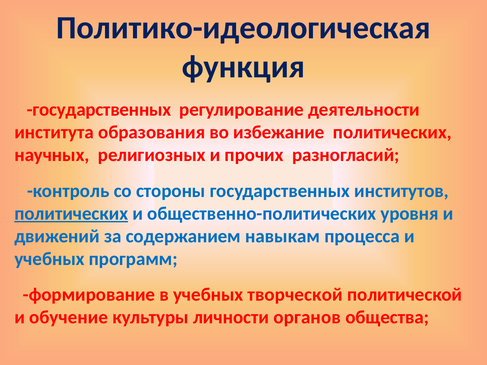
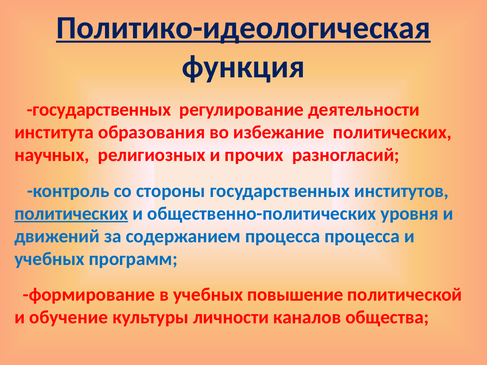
Политико-идеологическая underline: none -> present
содержанием навыкам: навыкам -> процесса
творческой: творческой -> повышение
органов: органов -> каналов
